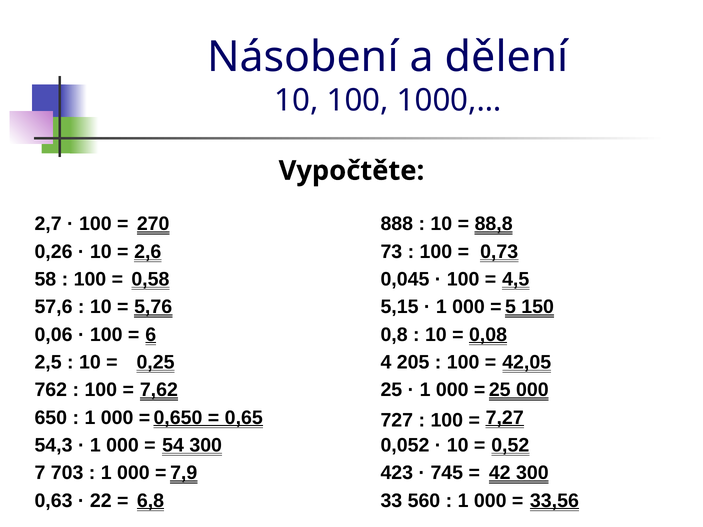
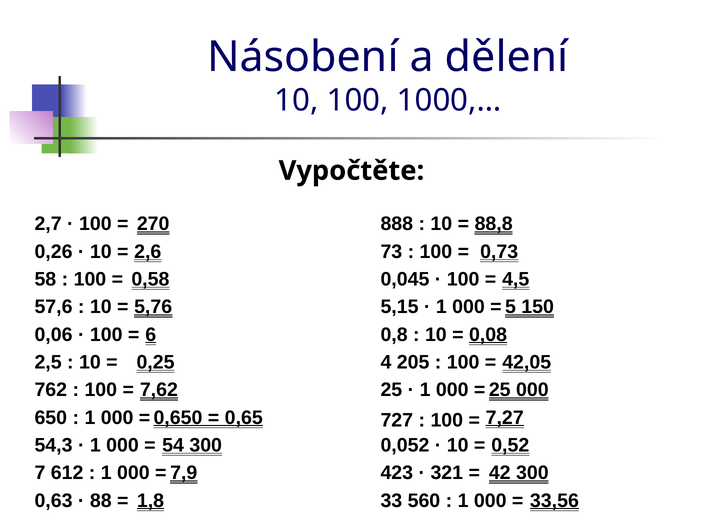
703: 703 -> 612
745: 745 -> 321
22: 22 -> 88
6,8: 6,8 -> 1,8
